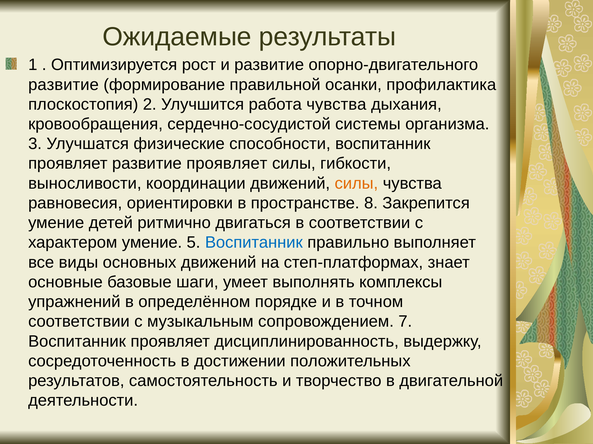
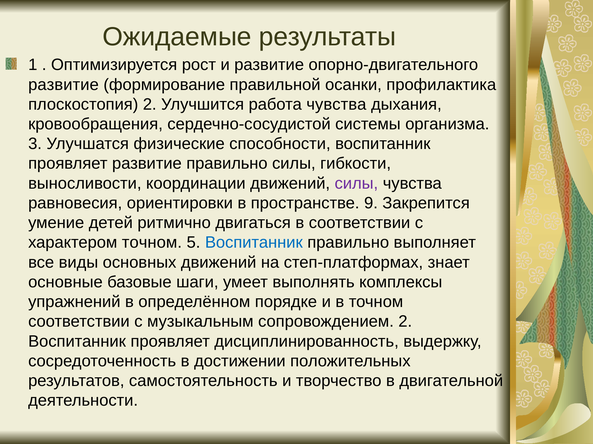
развитие проявляет: проявляет -> правильно
силы at (356, 184) colour: orange -> purple
8: 8 -> 9
характером умение: умение -> точном
сопровождением 7: 7 -> 2
